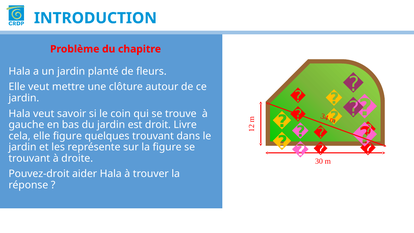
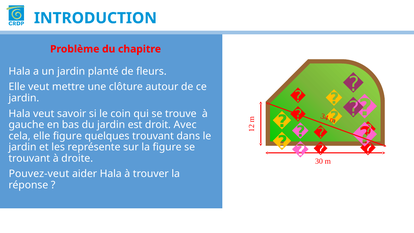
Livre: Livre -> Avec
Pouvez-droit: Pouvez-droit -> Pouvez-veut
